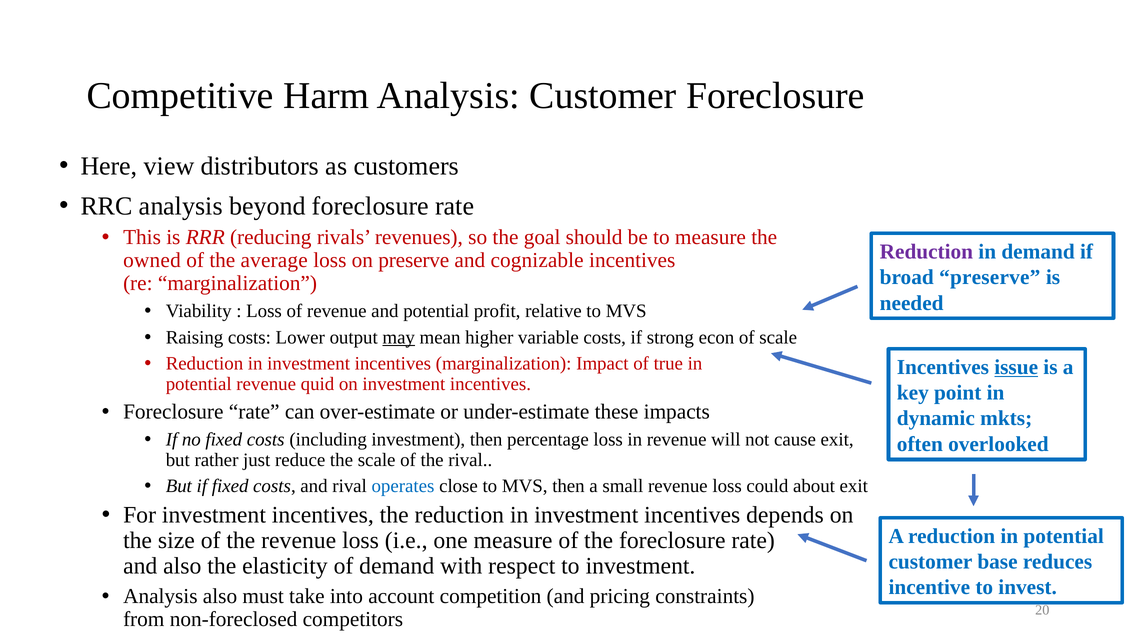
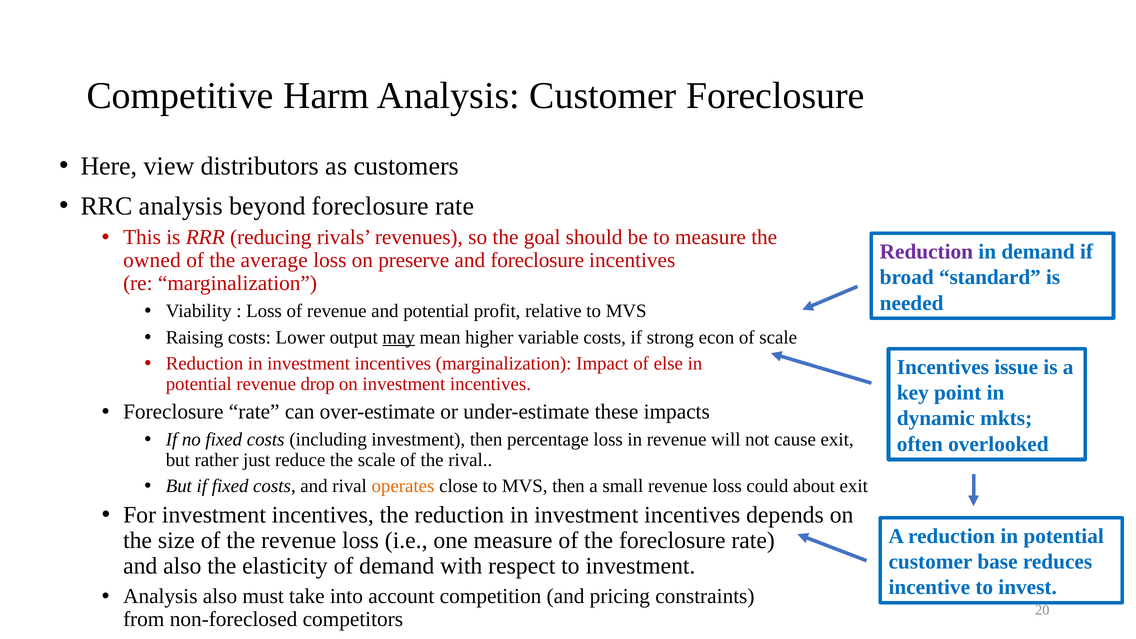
and cognizable: cognizable -> foreclosure
broad preserve: preserve -> standard
true: true -> else
issue underline: present -> none
quid: quid -> drop
operates colour: blue -> orange
